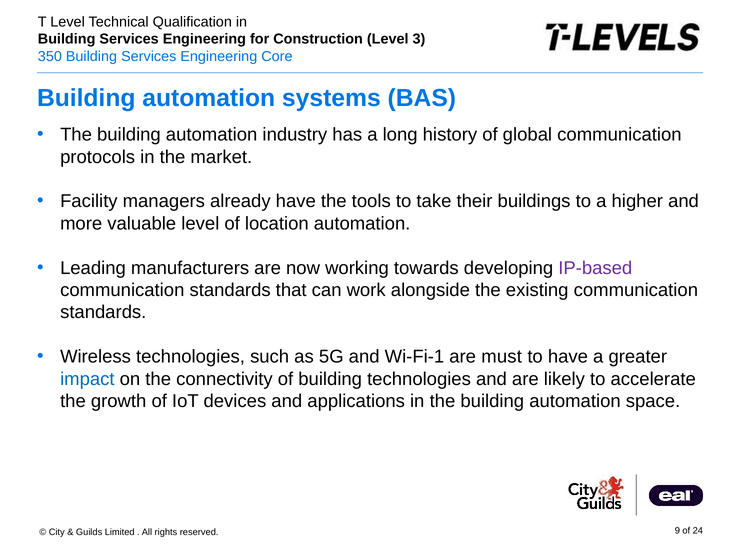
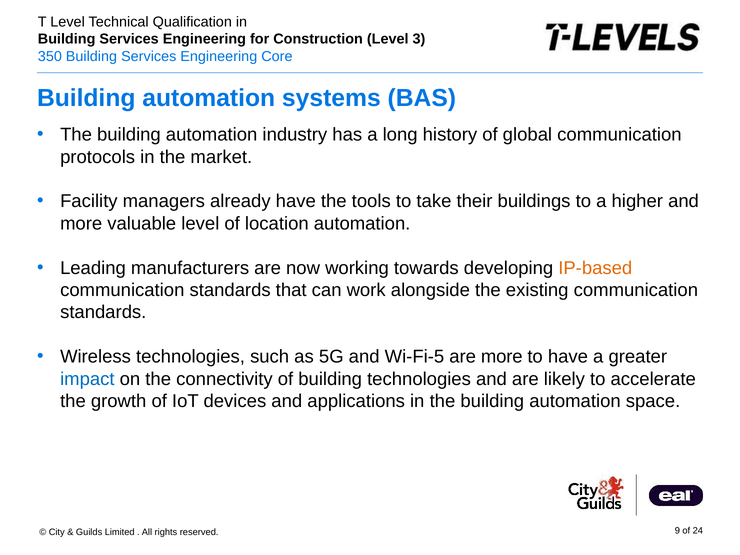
IP-based colour: purple -> orange
Wi-Fi-1: Wi-Fi-1 -> Wi-Fi-5
are must: must -> more
